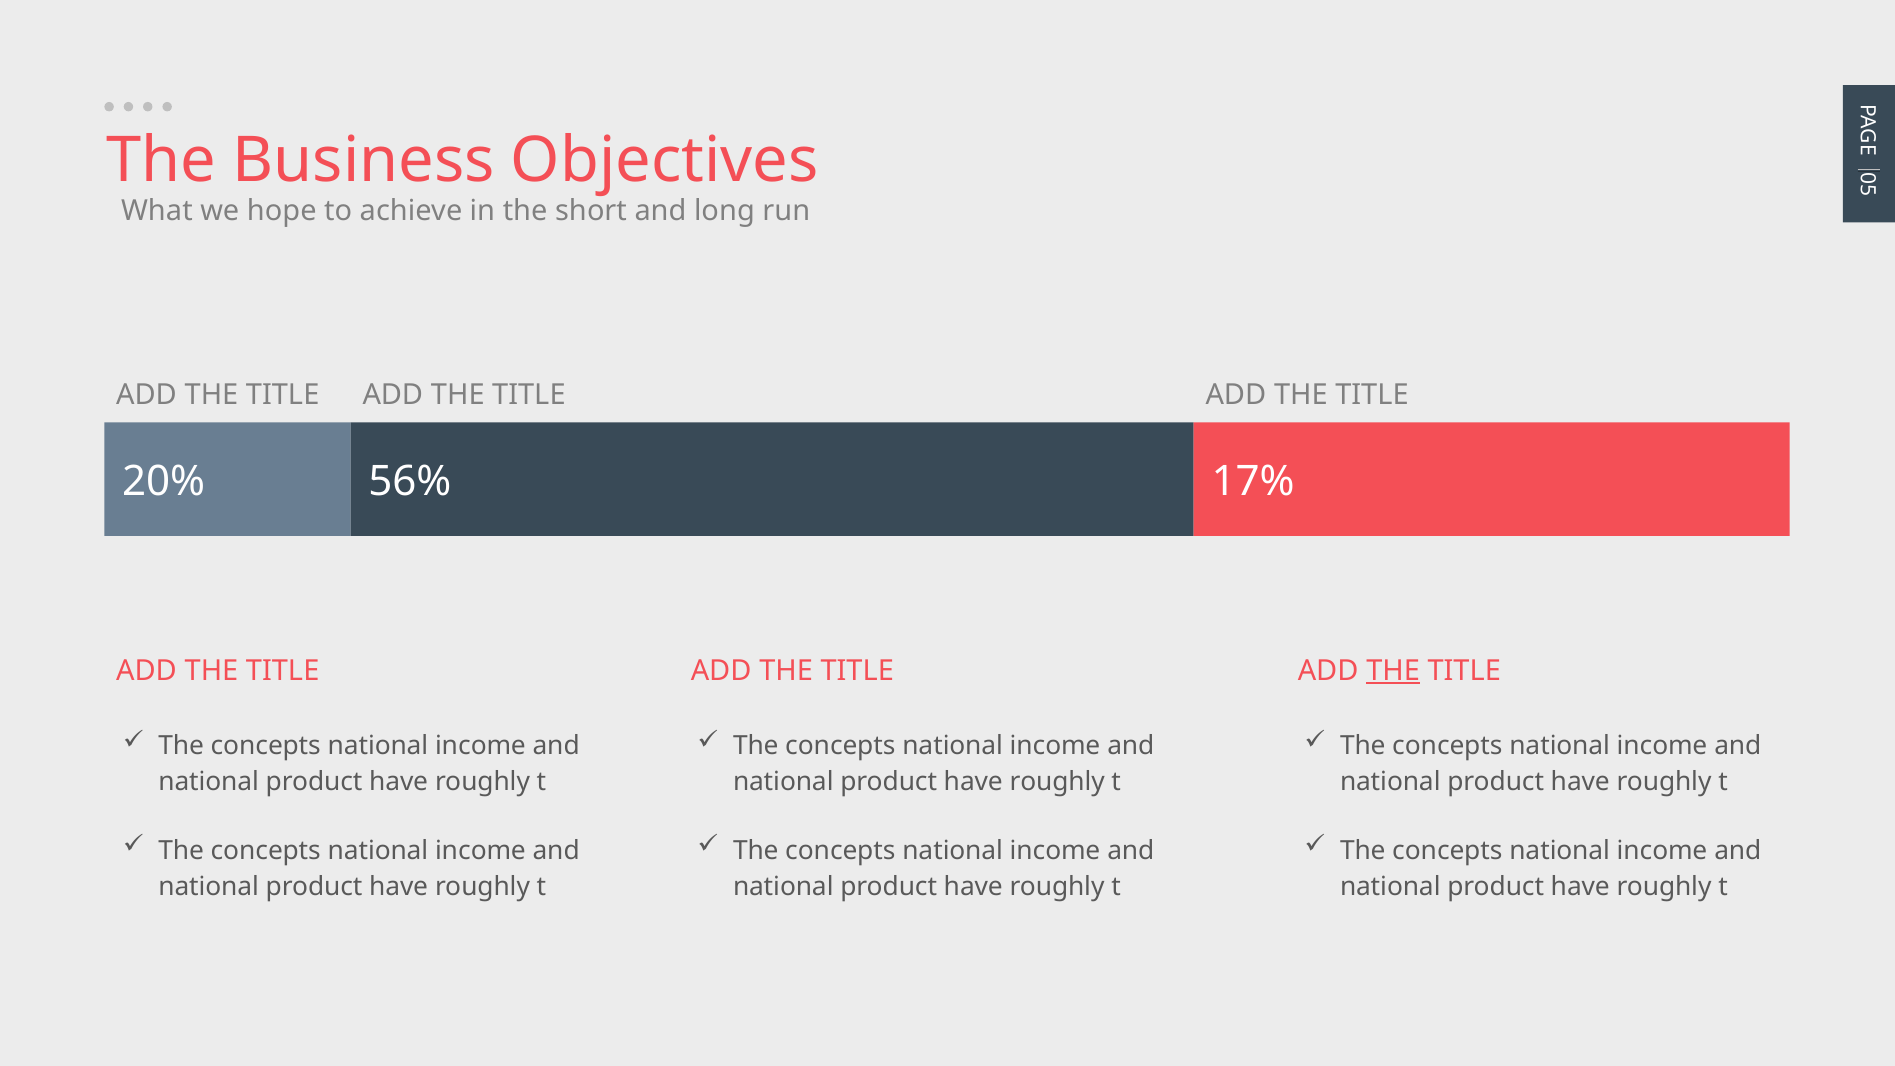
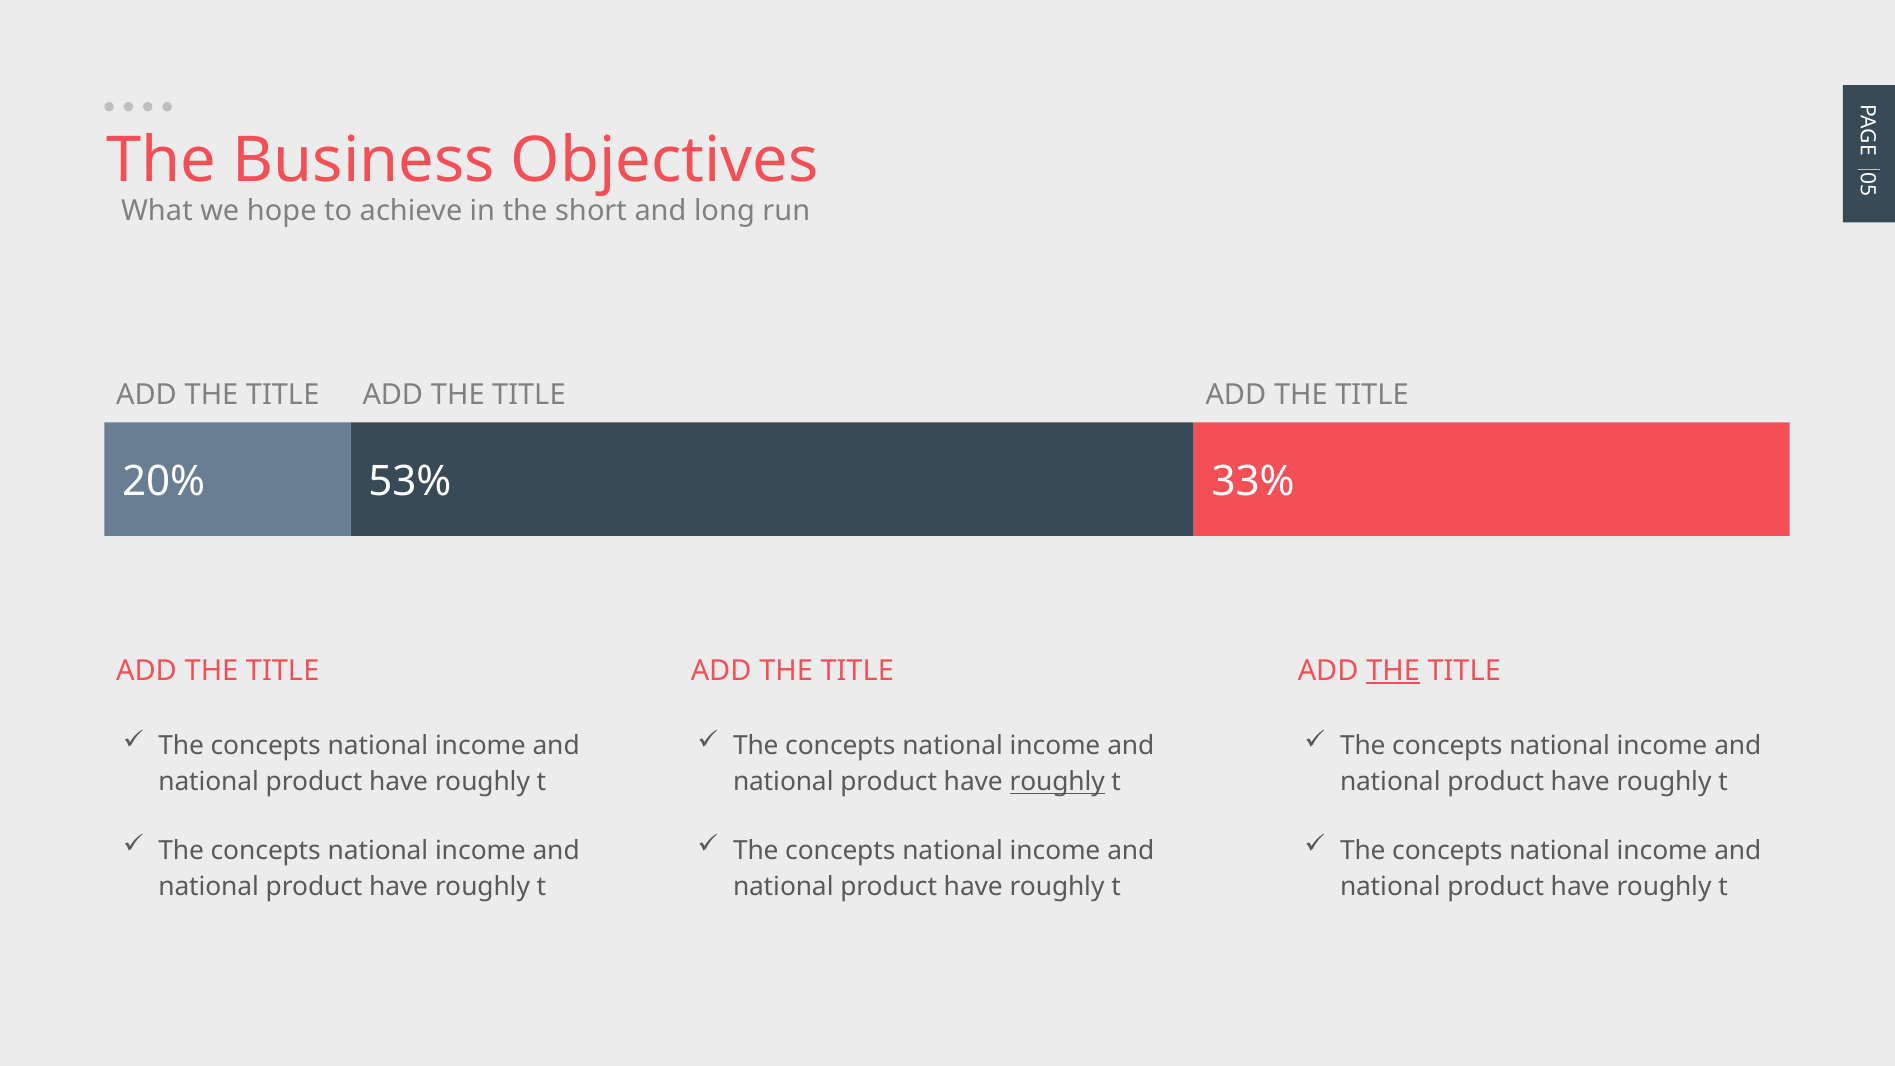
56%: 56% -> 53%
17%: 17% -> 33%
roughly at (1057, 782) underline: none -> present
